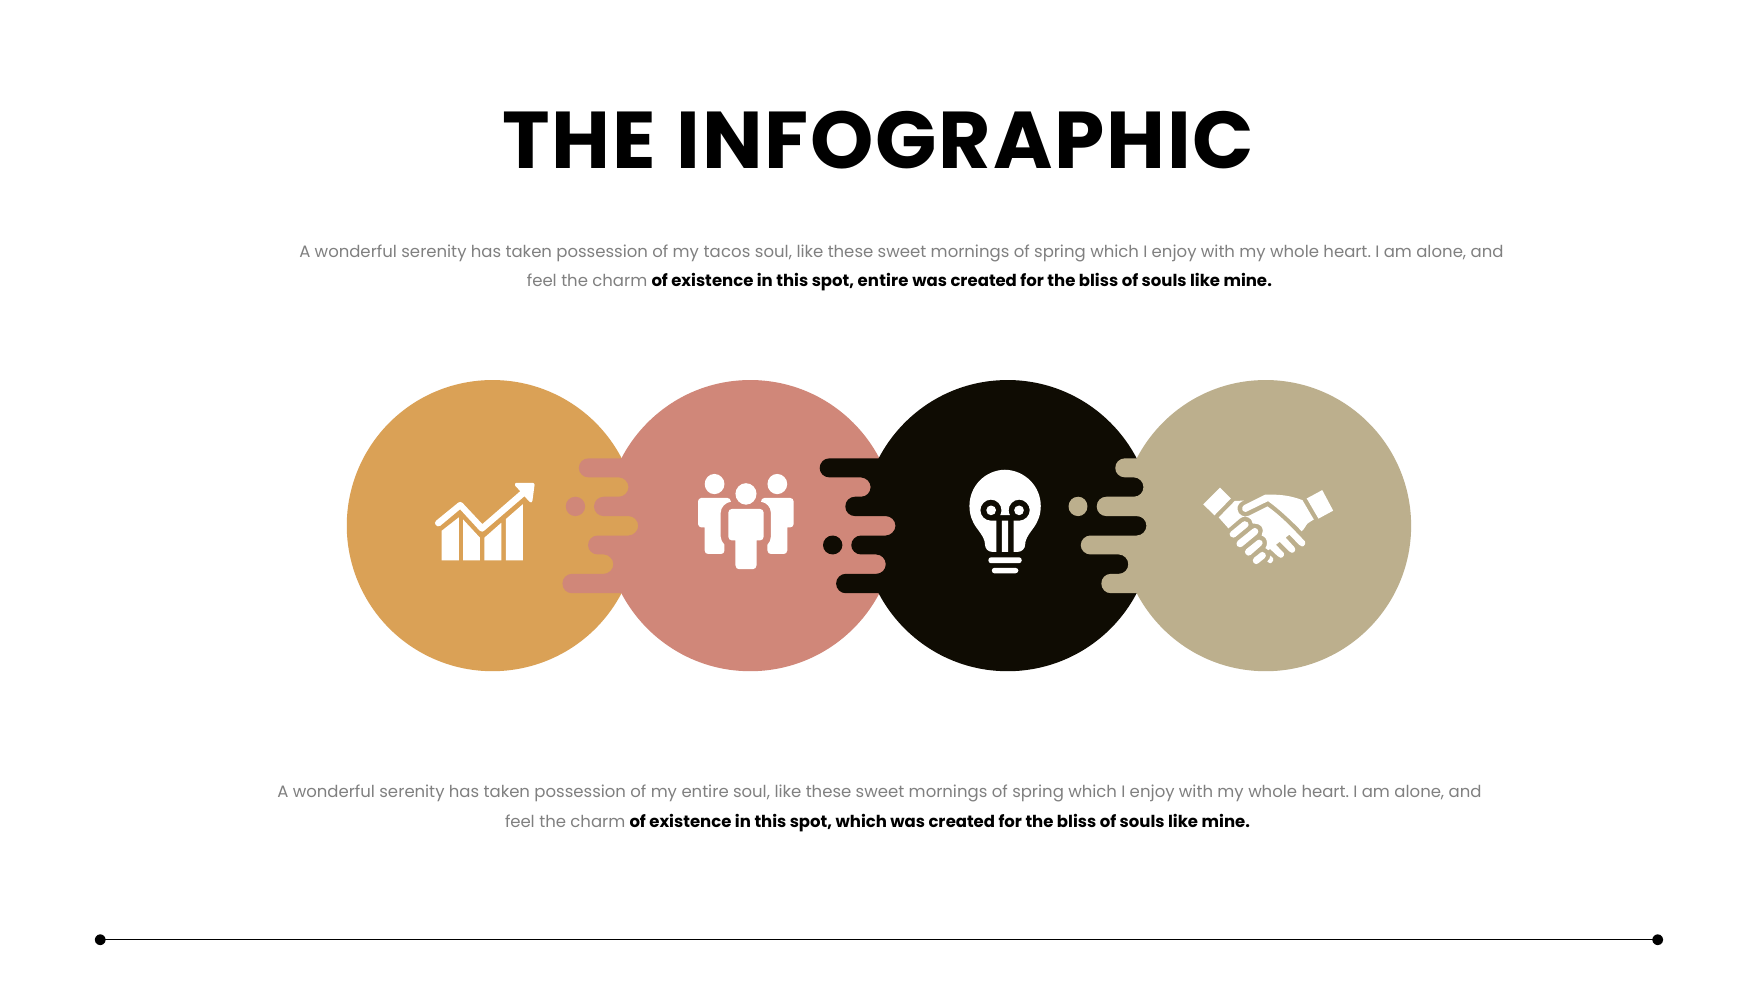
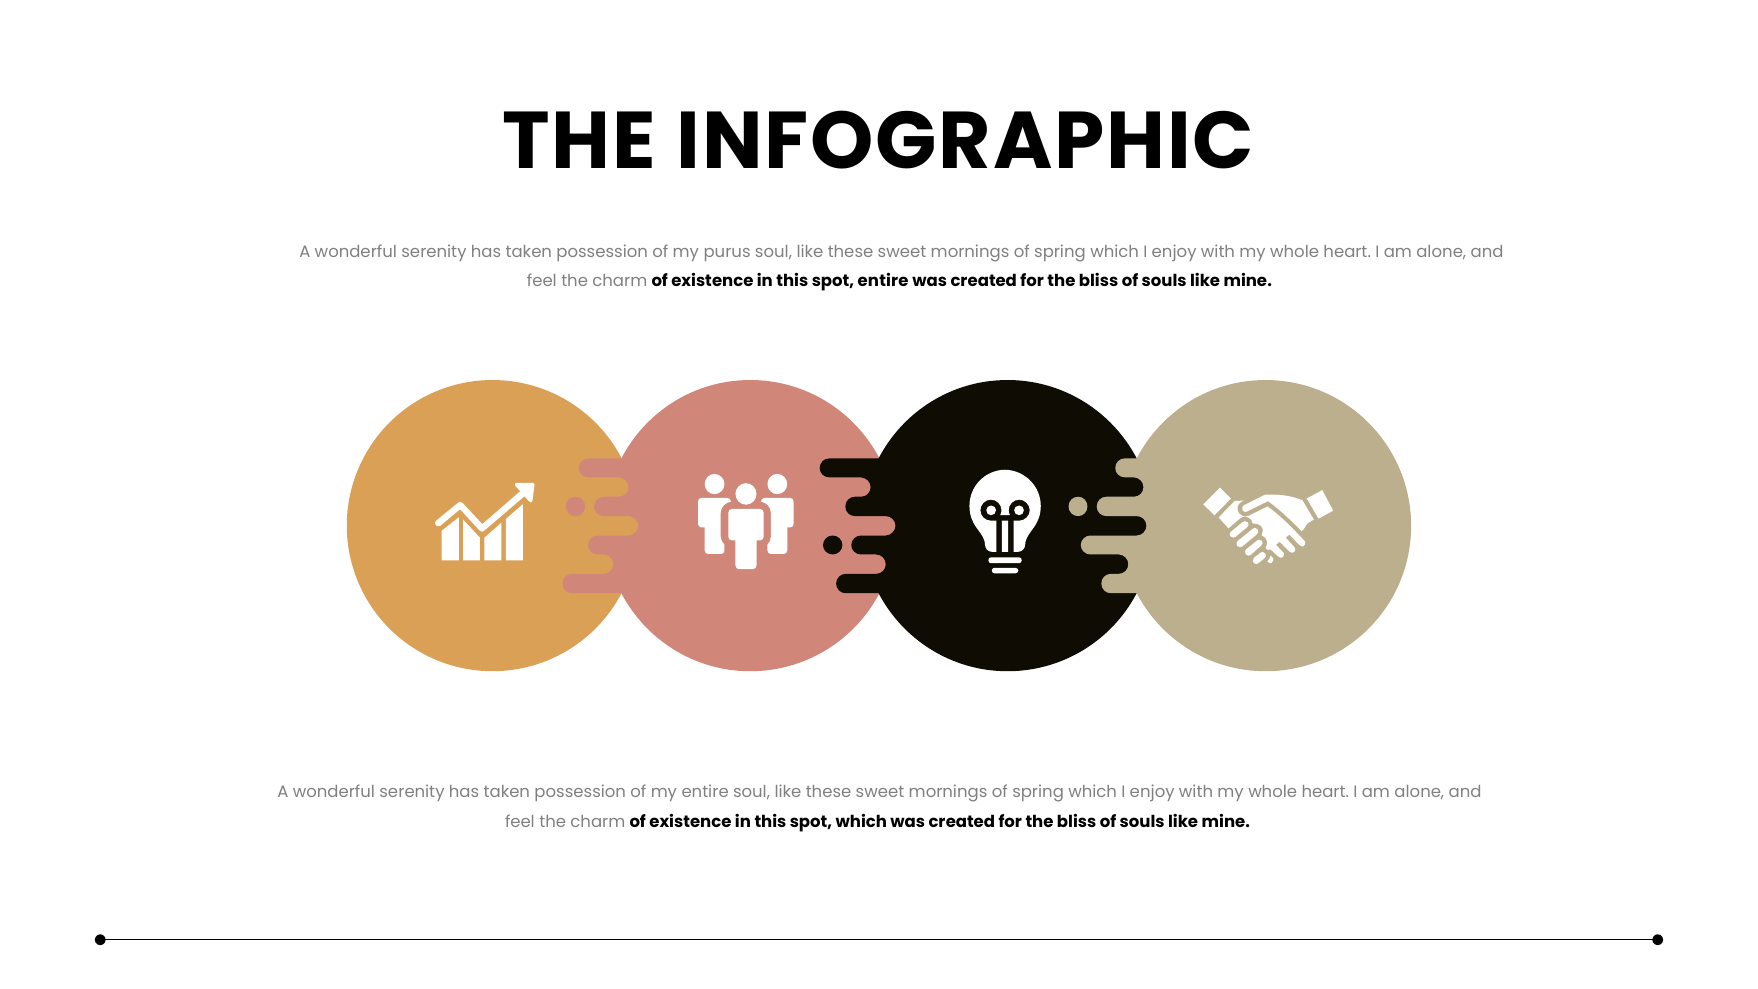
tacos: tacos -> purus
